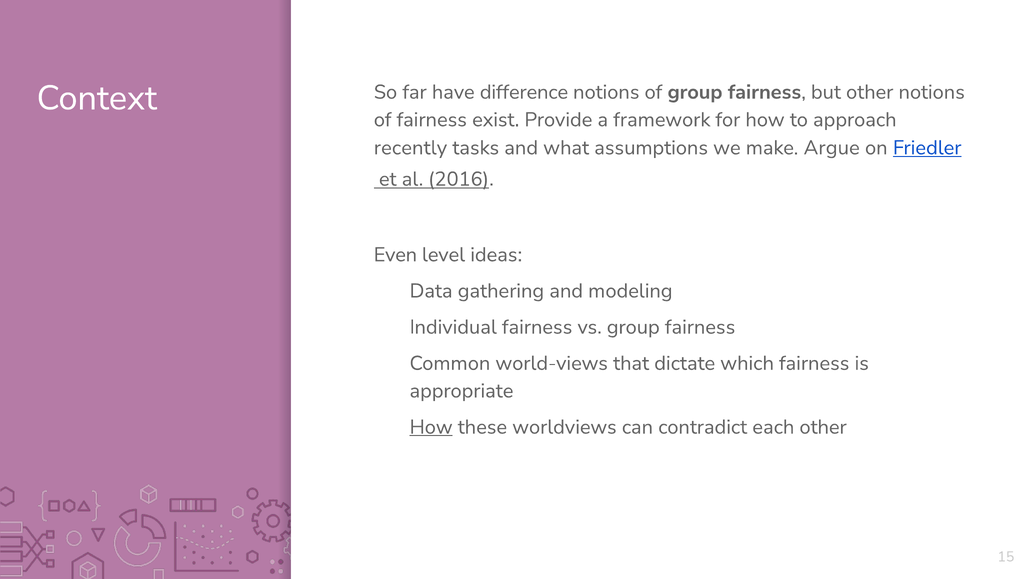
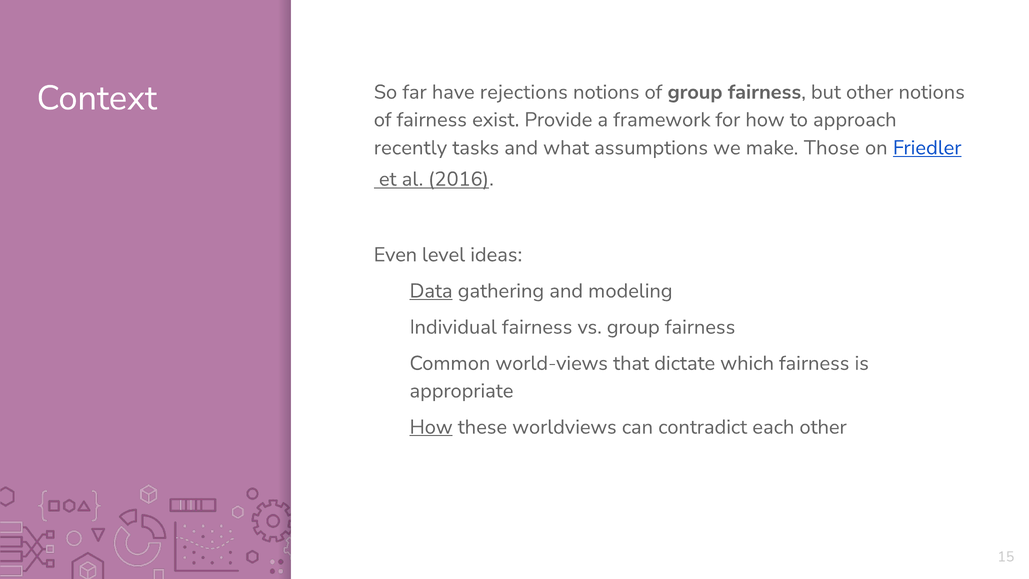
difference: difference -> rejections
Argue: Argue -> Those
Data underline: none -> present
